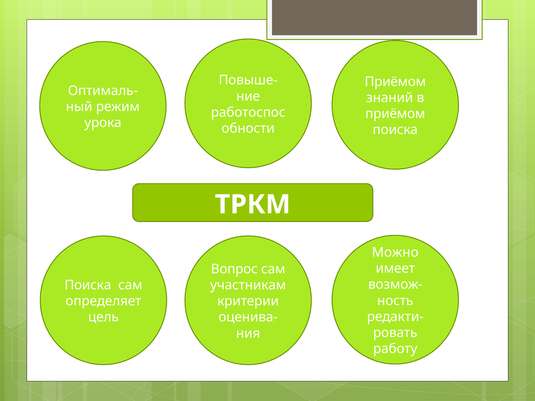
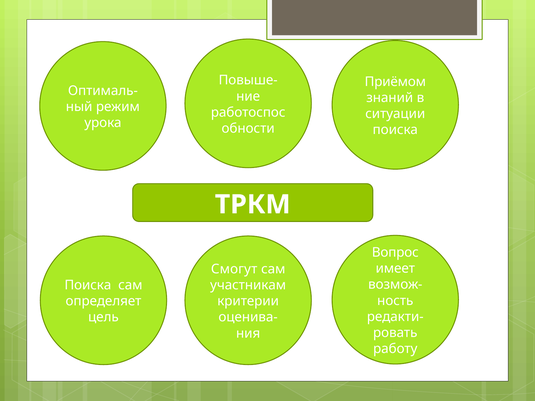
приёмом at (395, 114): приёмом -> ситуации
Можно: Можно -> Вопрос
Вопрос: Вопрос -> Смогут
